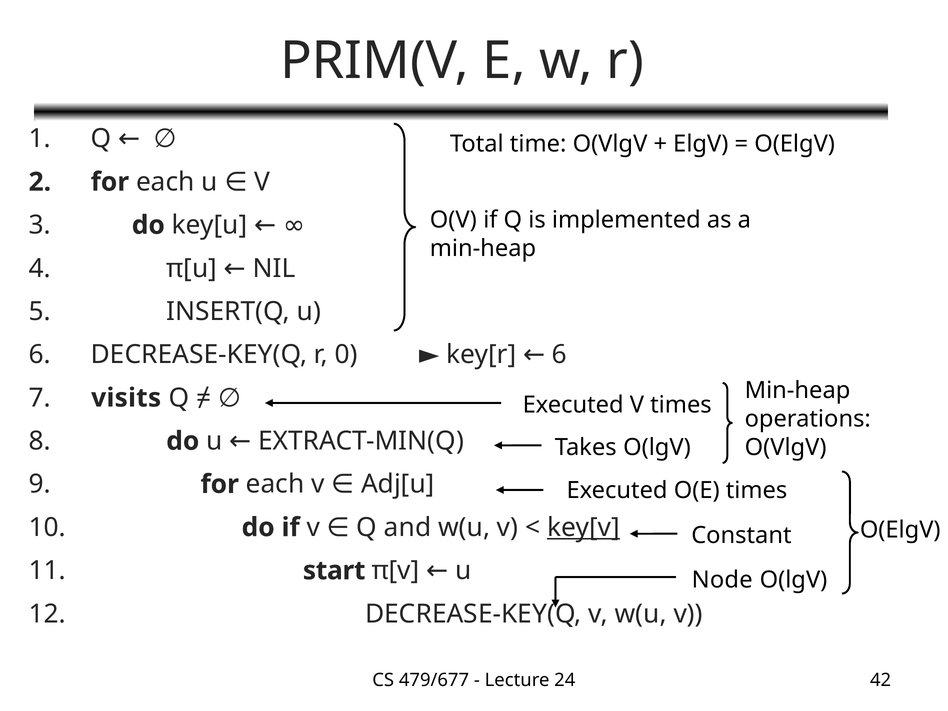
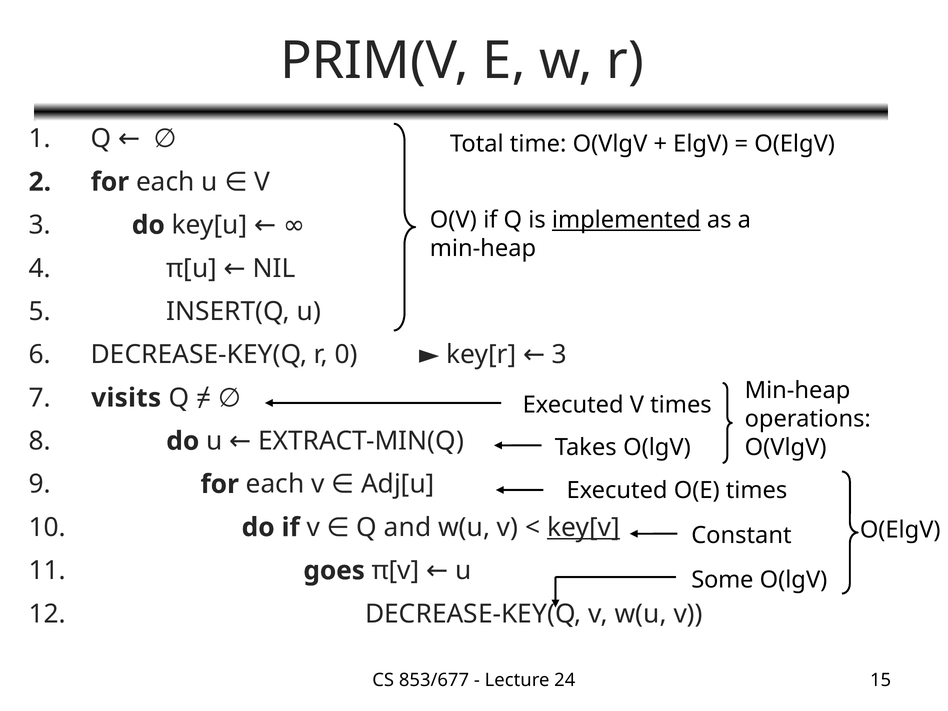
implemented underline: none -> present
key[r 6: 6 -> 3
start: start -> goes
Node: Node -> Some
479/677: 479/677 -> 853/677
42: 42 -> 15
